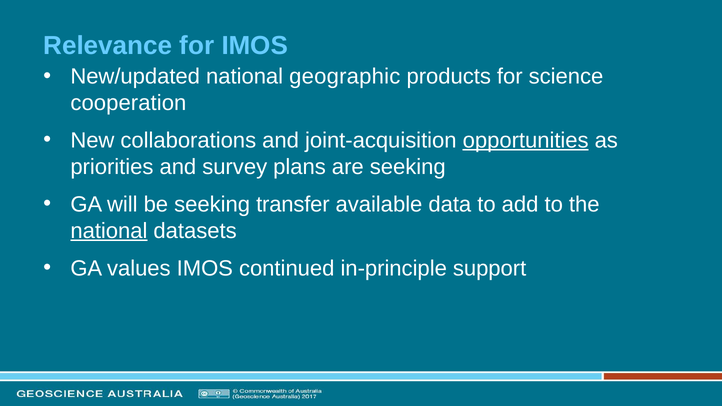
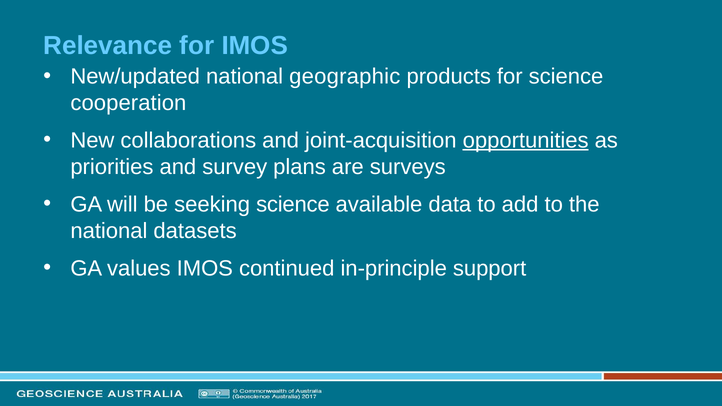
are seeking: seeking -> surveys
seeking transfer: transfer -> science
national at (109, 231) underline: present -> none
